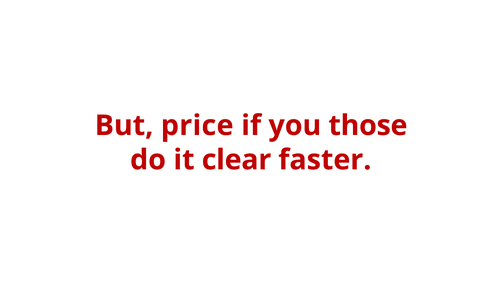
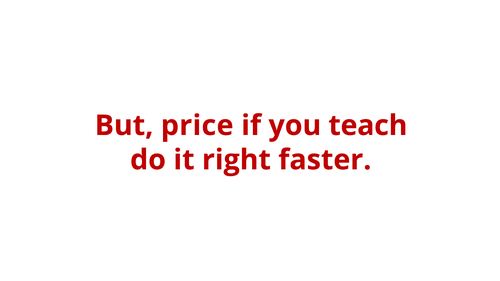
those: those -> teach
clear: clear -> right
